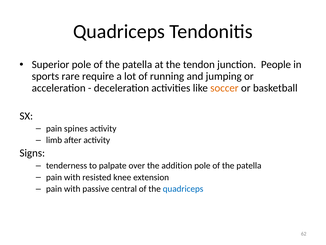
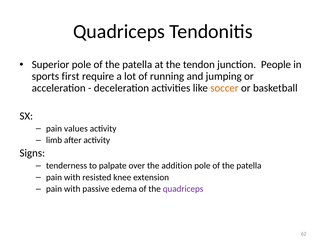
rare: rare -> first
spines: spines -> values
central: central -> edema
quadriceps at (183, 189) colour: blue -> purple
